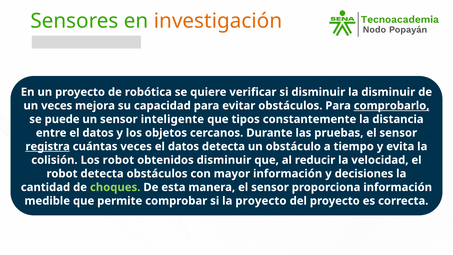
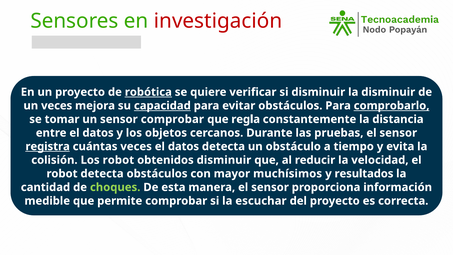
investigación colour: orange -> red
robótica underline: none -> present
capacidad underline: none -> present
puede: puede -> tomar
sensor inteligente: inteligente -> comprobar
tipos: tipos -> regla
mayor información: información -> muchísimos
decisiones: decisiones -> resultados
la proyecto: proyecto -> escuchar
